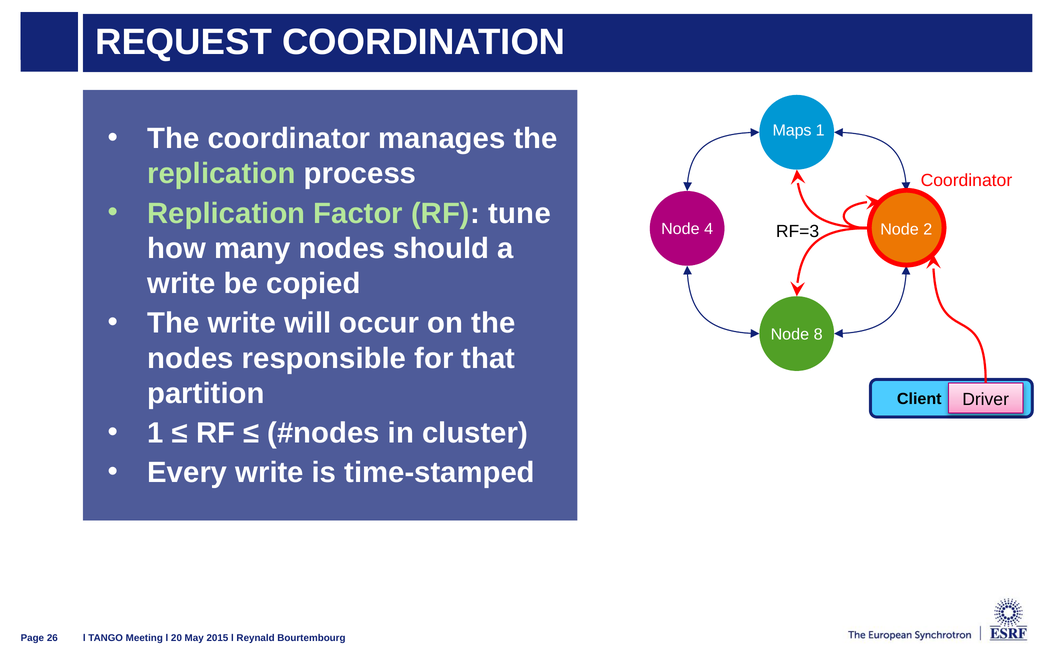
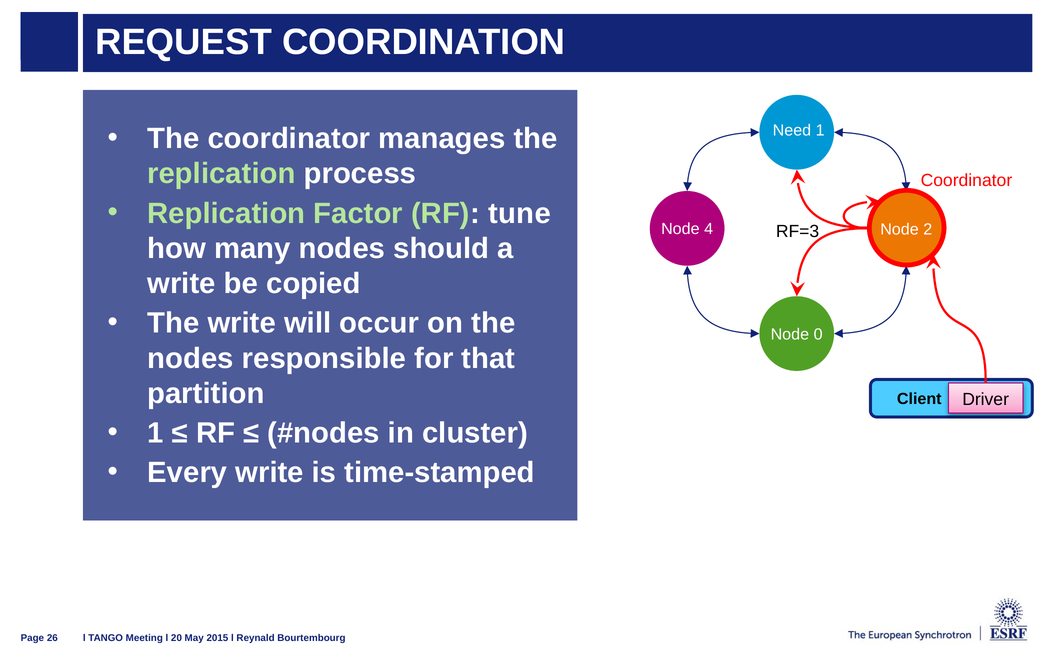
Maps: Maps -> Need
8: 8 -> 0
